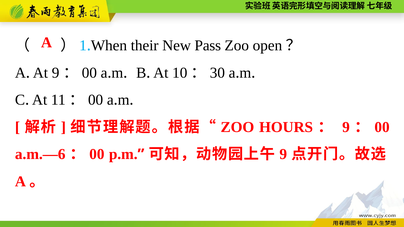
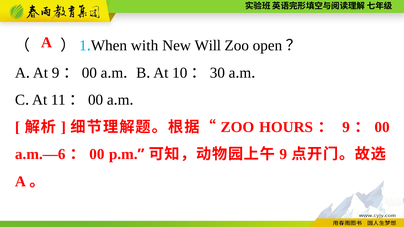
their: their -> with
Pass: Pass -> Will
